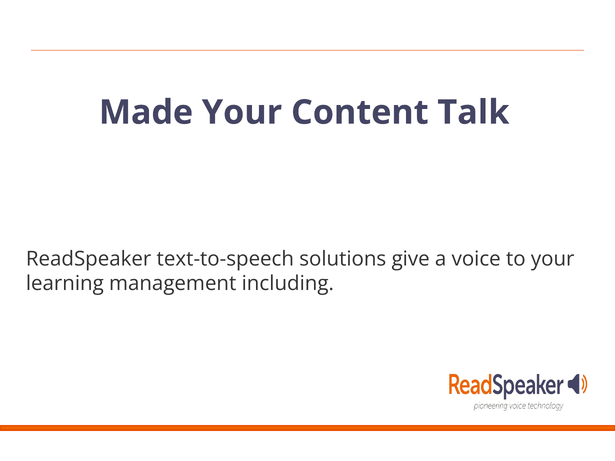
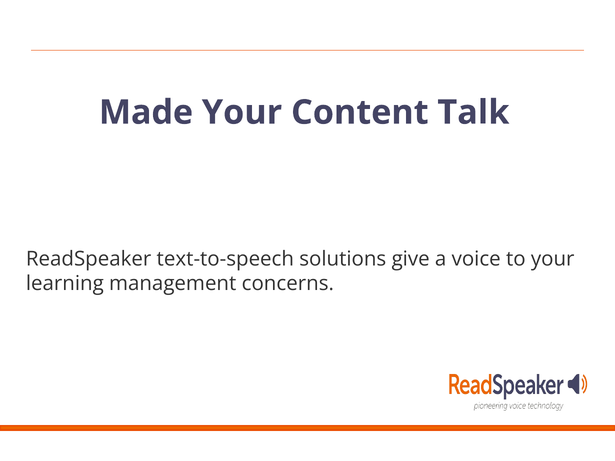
including: including -> concerns
